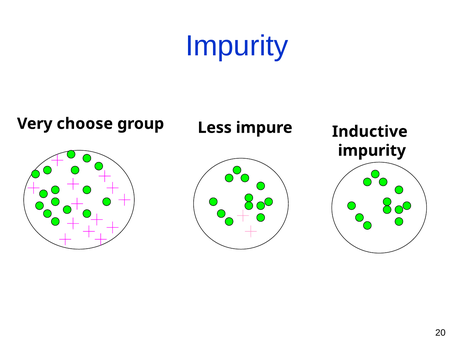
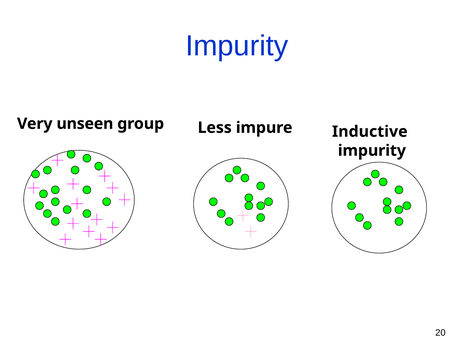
choose: choose -> unseen
